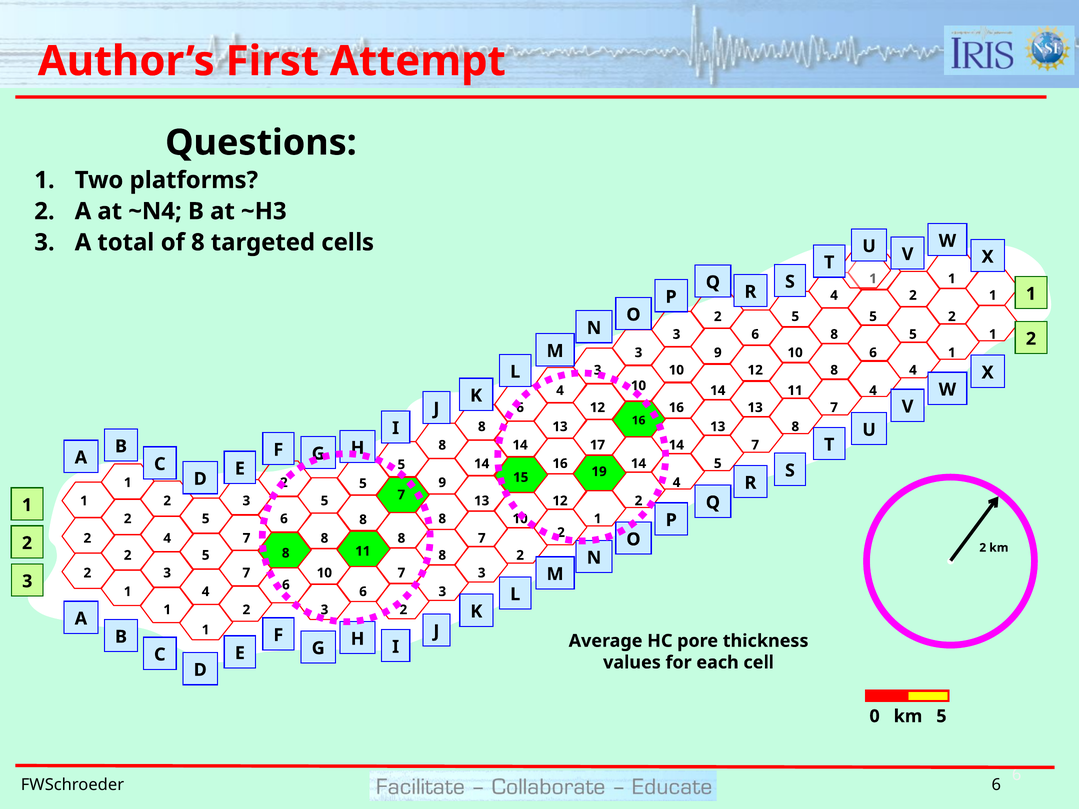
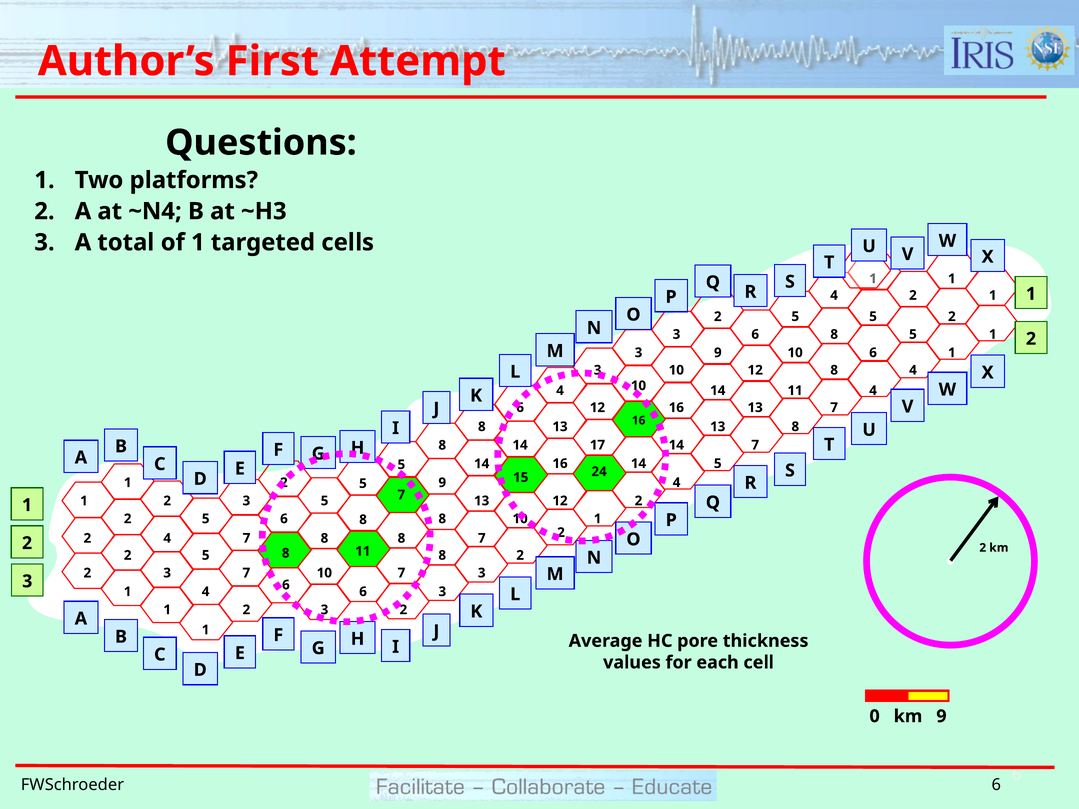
of 8: 8 -> 1
19: 19 -> 24
km 5: 5 -> 9
